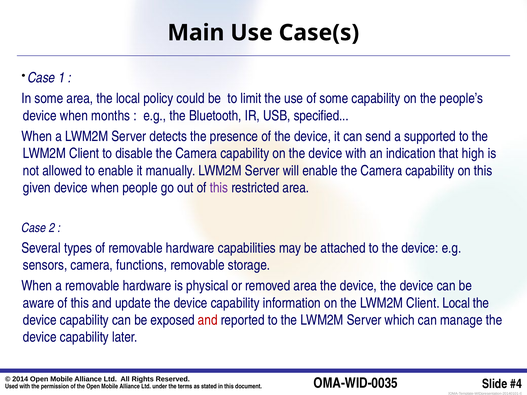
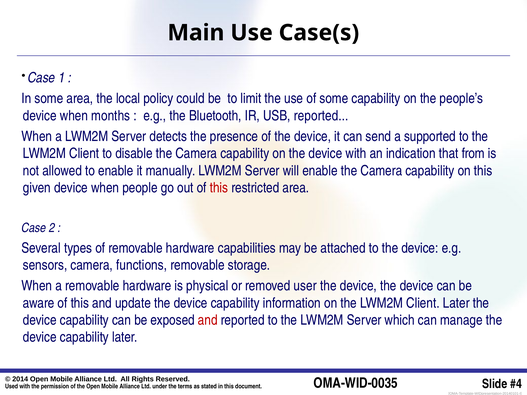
USB specified: specified -> reported
high: high -> from
this at (219, 188) colour: purple -> red
removed area: area -> user
Client Local: Local -> Later
